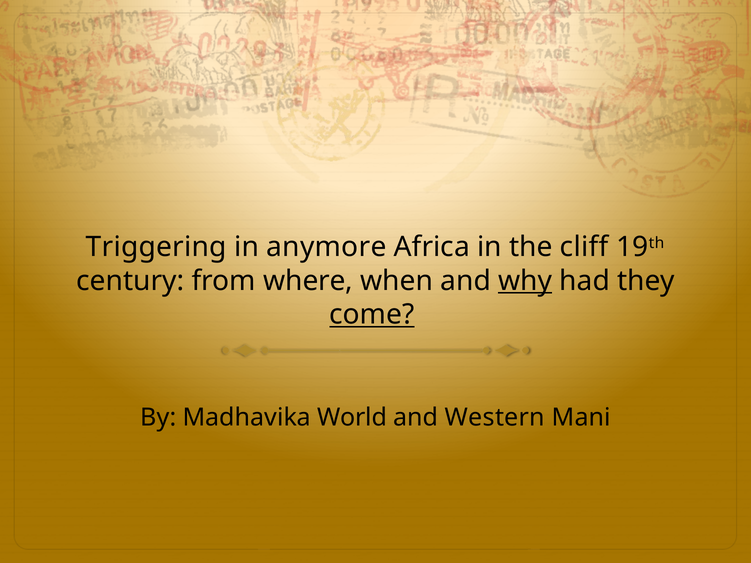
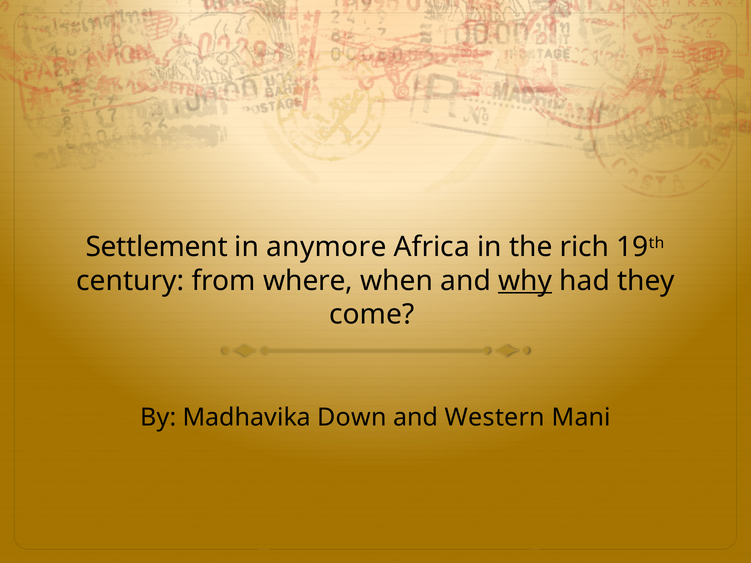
Triggering: Triggering -> Settlement
cliff: cliff -> rich
come underline: present -> none
World: World -> Down
